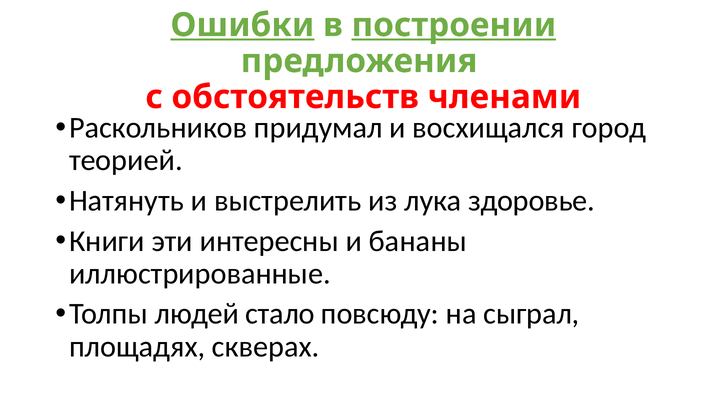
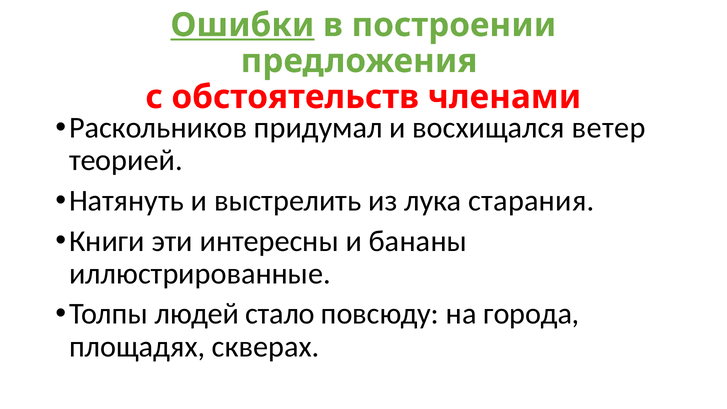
построении underline: present -> none
город: город -> ветер
здоровье: здоровье -> старания
сыграл: сыграл -> города
